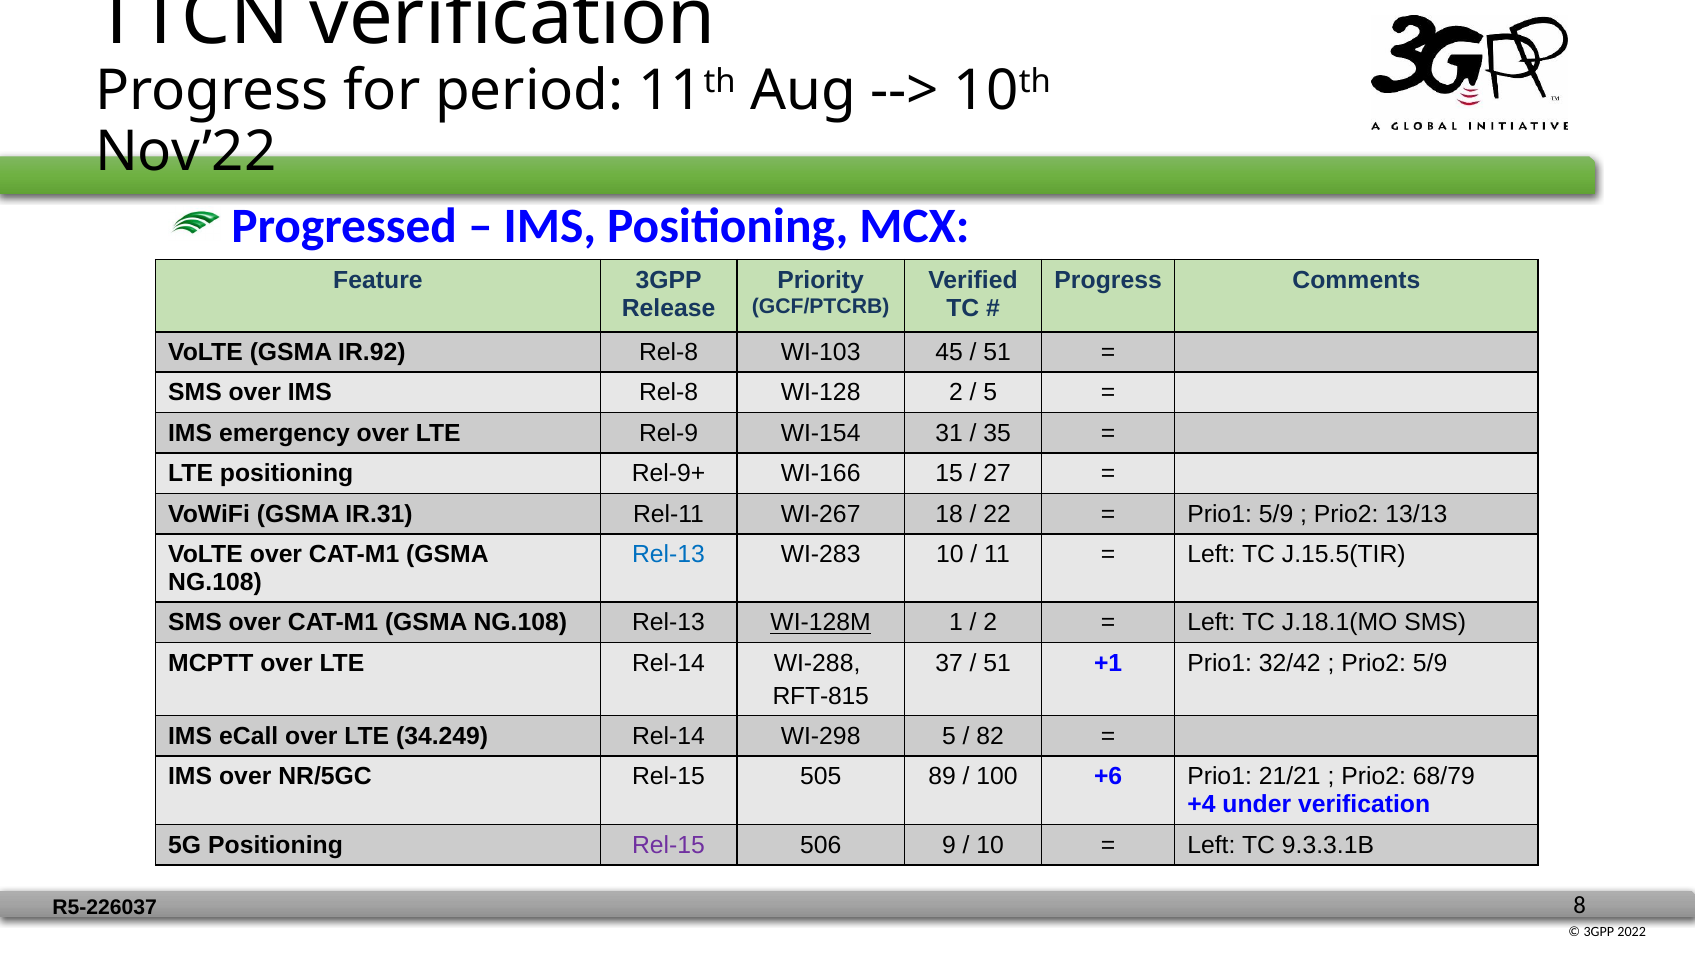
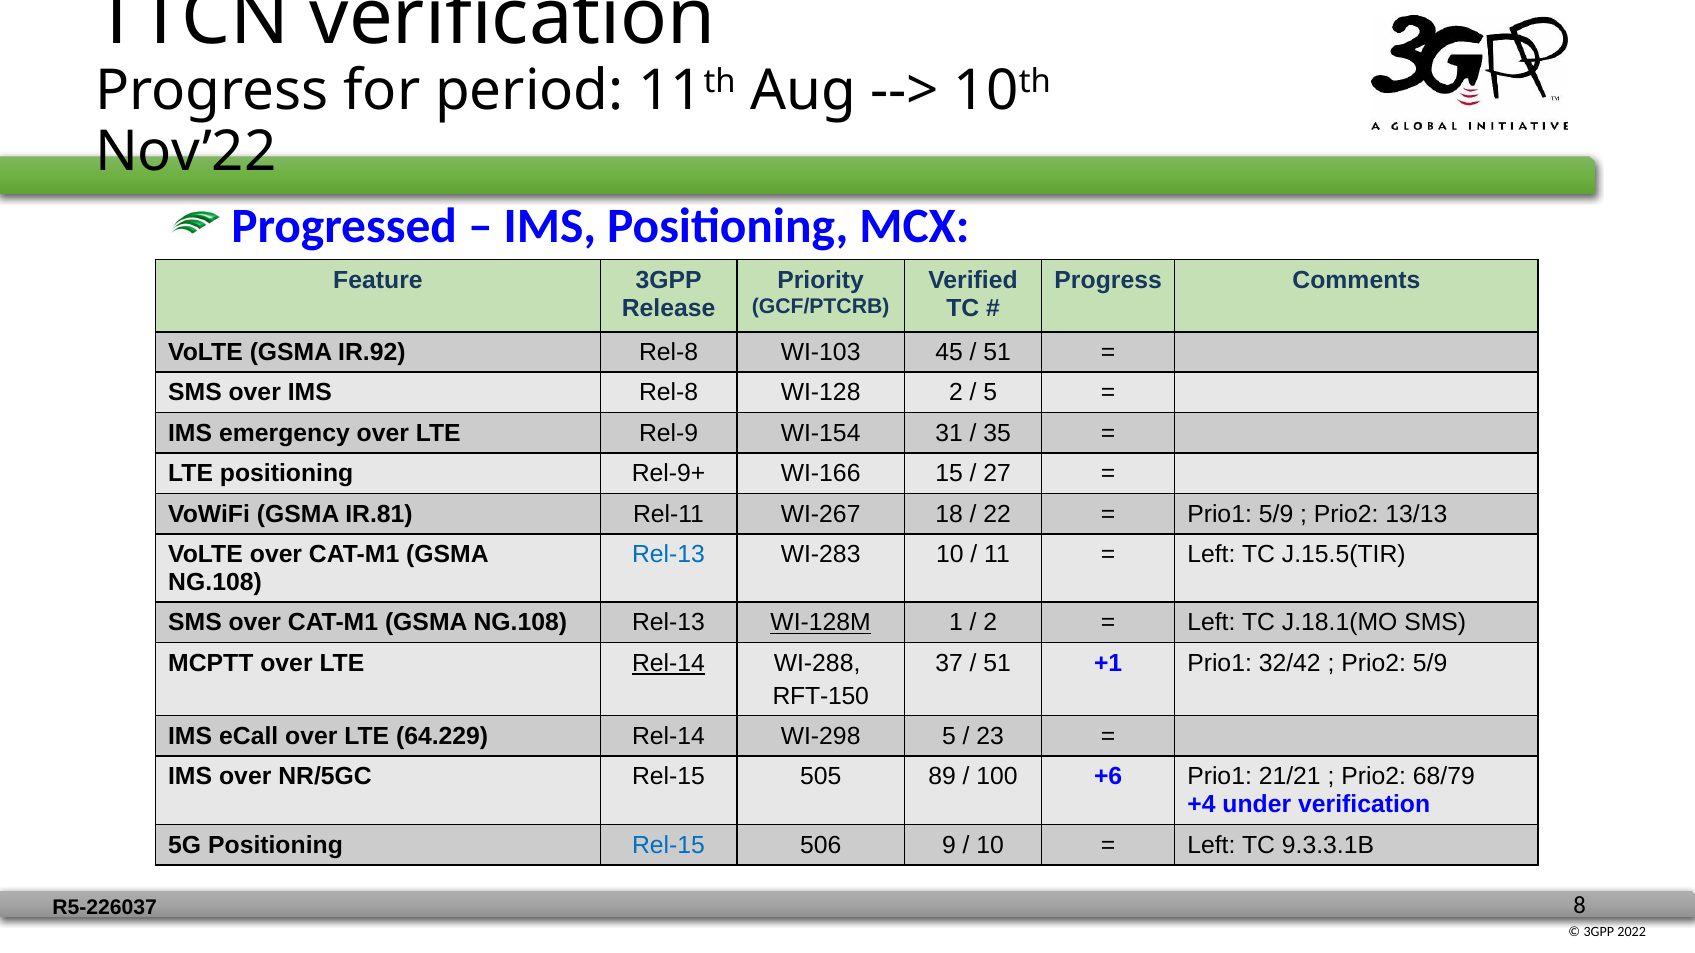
IR.31: IR.31 -> IR.81
Rel-14 at (669, 663) underline: none -> present
RFT-815: RFT-815 -> RFT-150
34.249: 34.249 -> 64.229
82: 82 -> 23
Rel-15 at (669, 845) colour: purple -> blue
